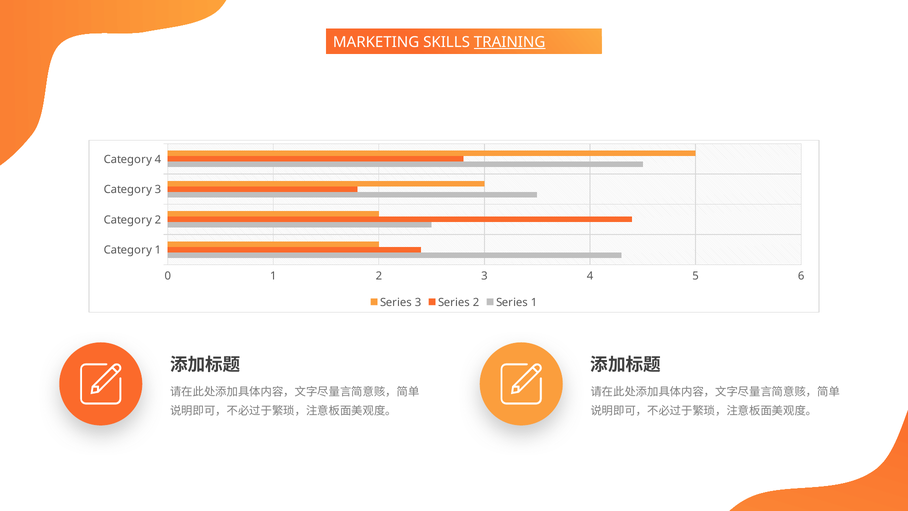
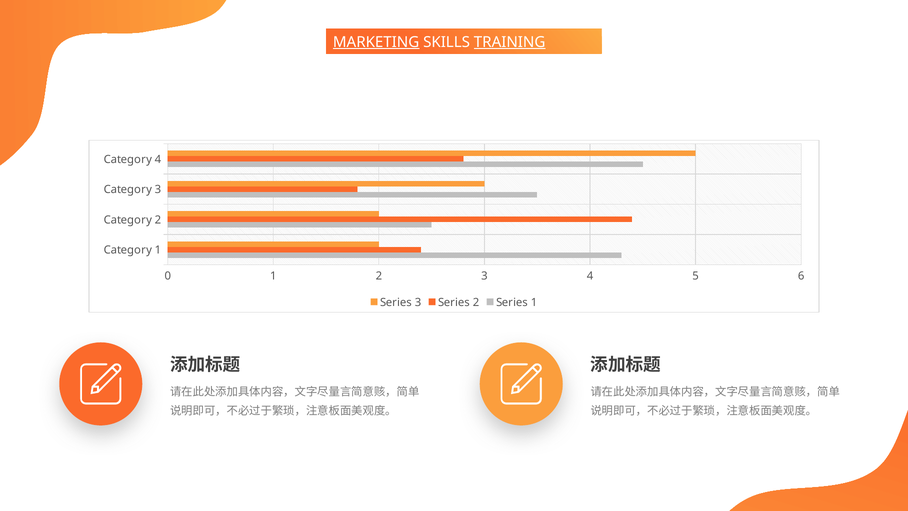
MARKETING underline: none -> present
